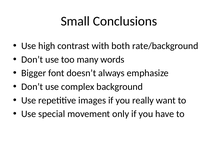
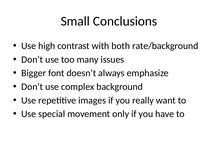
words: words -> issues
